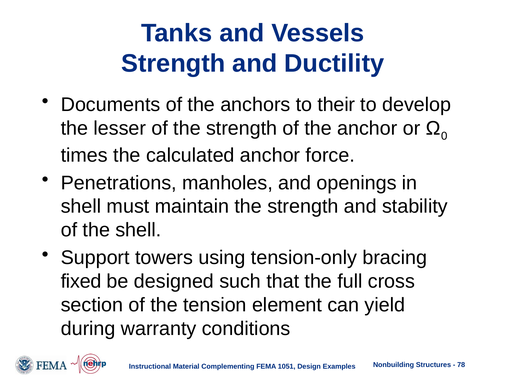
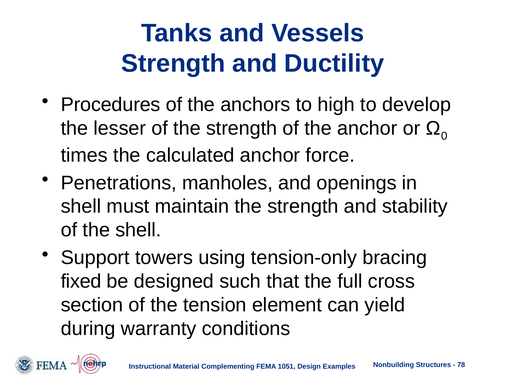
Documents: Documents -> Procedures
their: their -> high
